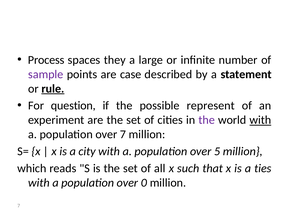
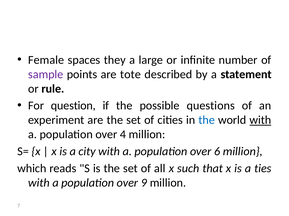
Process: Process -> Female
case: case -> tote
rule underline: present -> none
represent: represent -> questions
the at (207, 120) colour: purple -> blue
over 7: 7 -> 4
5: 5 -> 6
0: 0 -> 9
